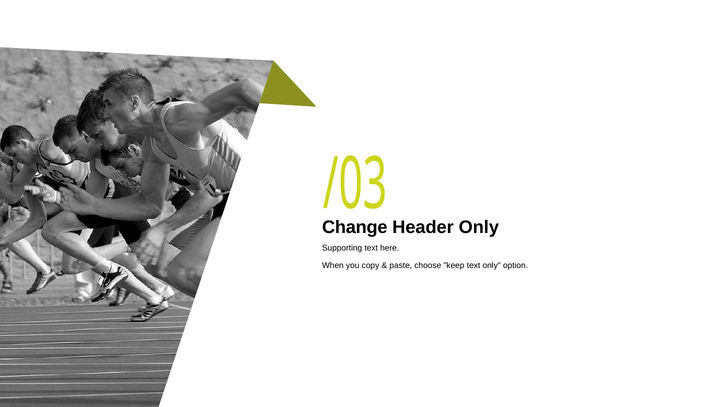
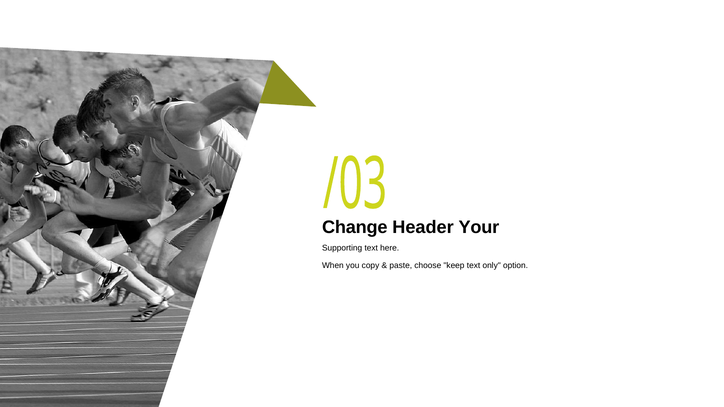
Header Only: Only -> Your
